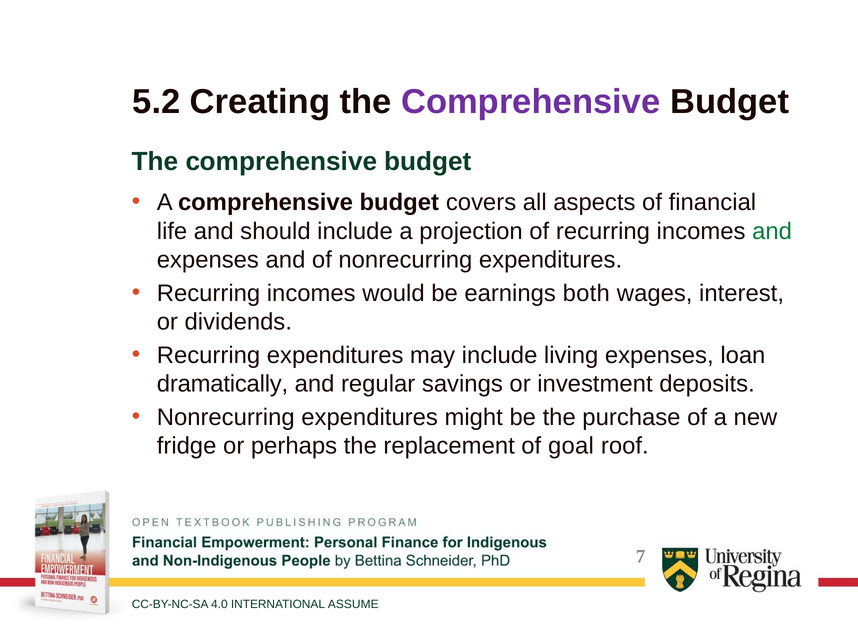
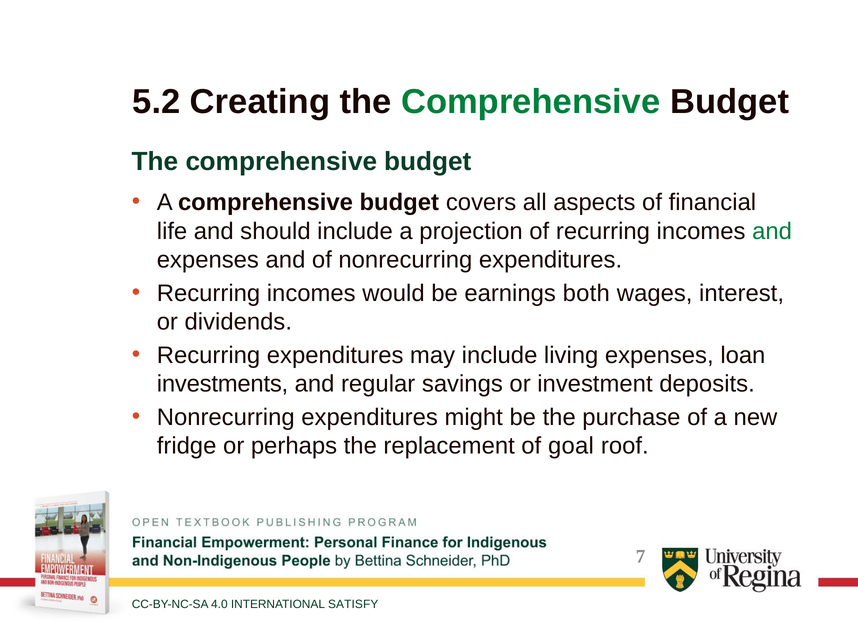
Comprehensive at (531, 102) colour: purple -> green
dramatically: dramatically -> investments
ASSUME: ASSUME -> SATISFY
